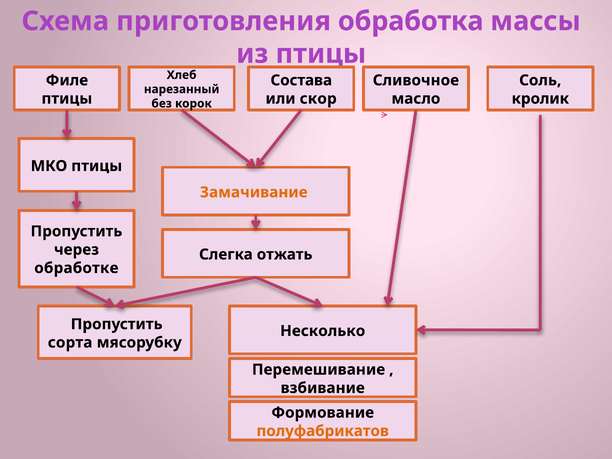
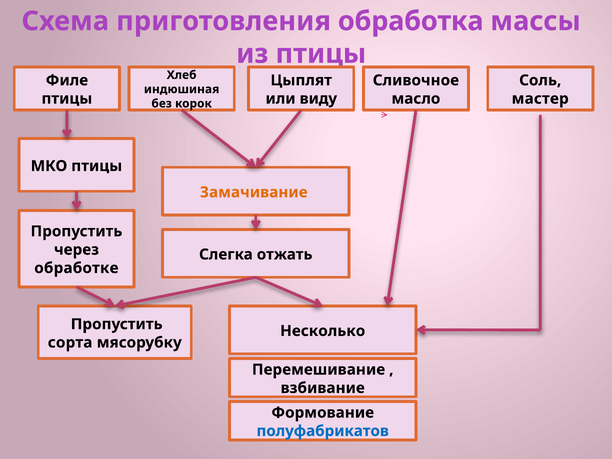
Состава: Состава -> Цыплят
нарезанный: нарезанный -> индюшиная
скор: скор -> виду
кролик: кролик -> мастер
полуфабрикатов colour: orange -> blue
